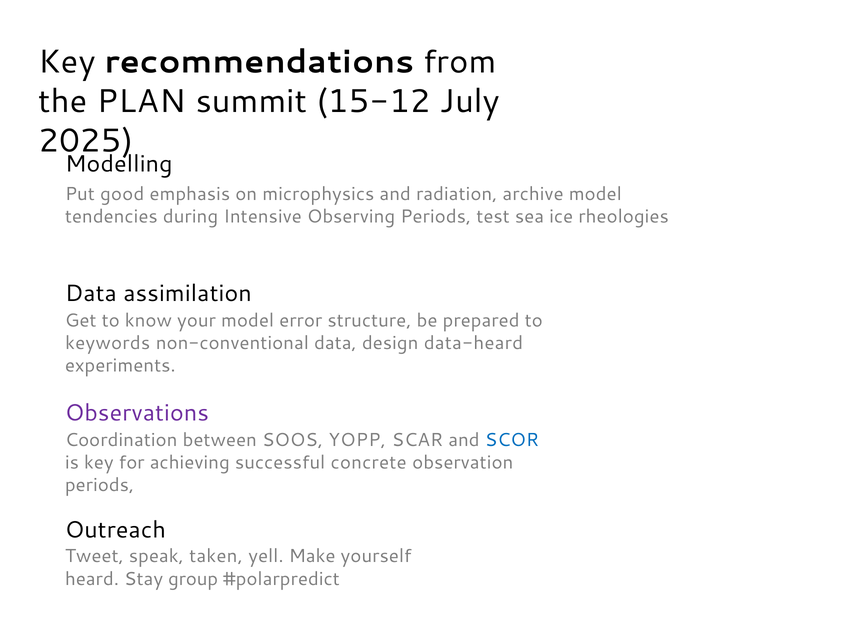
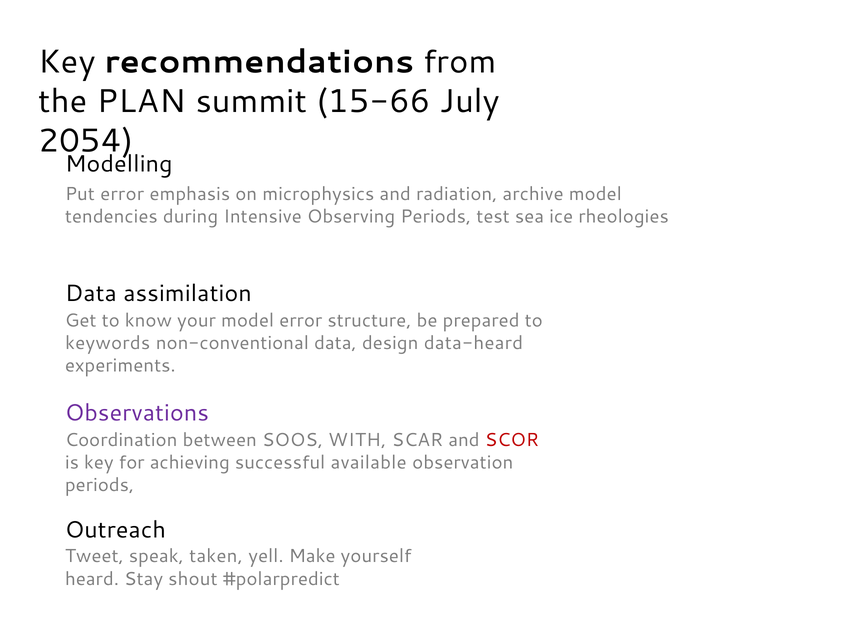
15-12: 15-12 -> 15-66
2025: 2025 -> 2054
Put good: good -> error
YOPP: YOPP -> WITH
SCOR colour: blue -> red
concrete: concrete -> available
group: group -> shout
